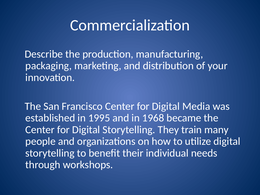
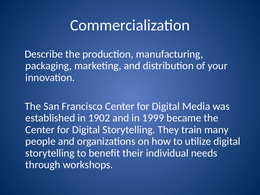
1995: 1995 -> 1902
1968: 1968 -> 1999
